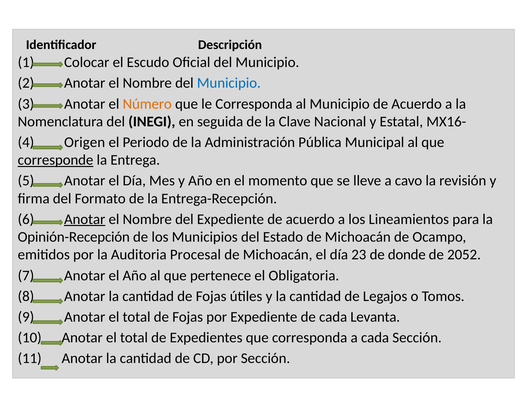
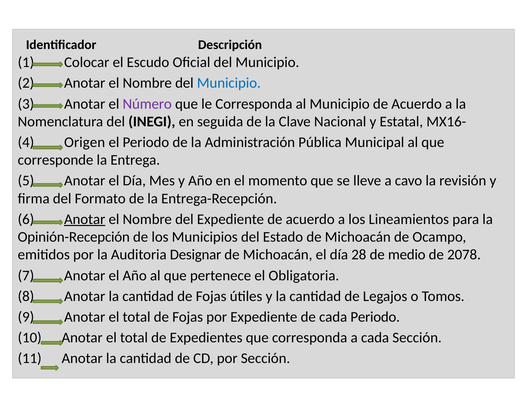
Número colour: orange -> purple
corresponde underline: present -> none
Procesal: Procesal -> Designar
23: 23 -> 28
donde: donde -> medio
2052: 2052 -> 2078
cada Levanta: Levanta -> Periodo
